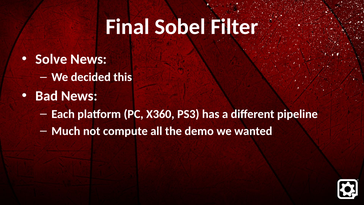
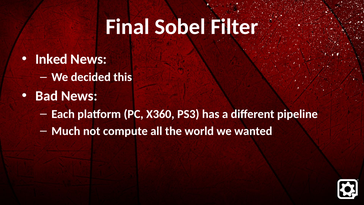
Solve: Solve -> Inked
demo: demo -> world
